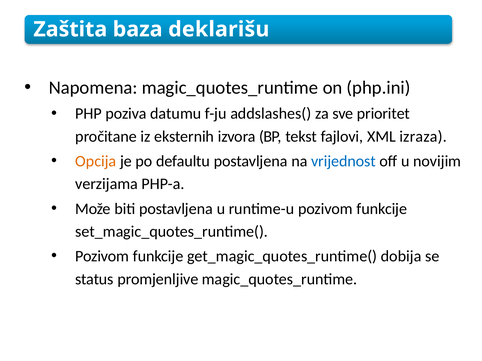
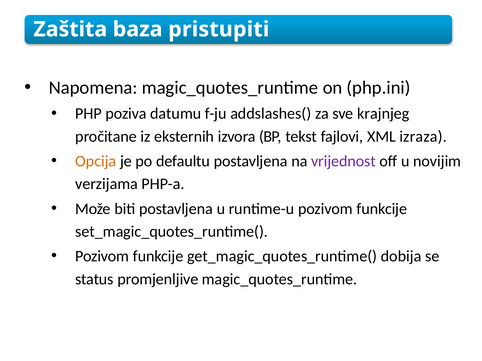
deklarišu: deklarišu -> pristupiti
prioritet: prioritet -> krajnjeg
vrijednost colour: blue -> purple
